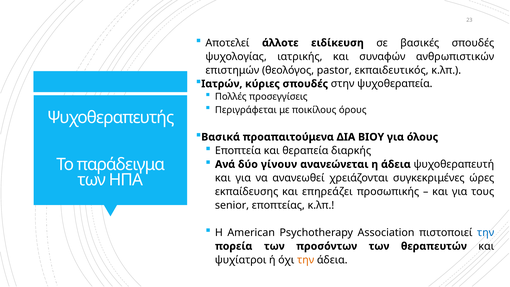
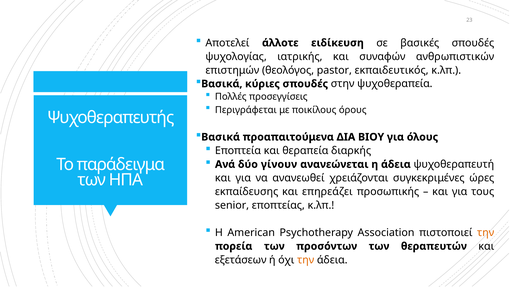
Ιατρών at (222, 84): Ιατρών -> Βασικά
την at (486, 232) colour: blue -> orange
ψυχίατροι: ψυχίατροι -> εξετάσεων
